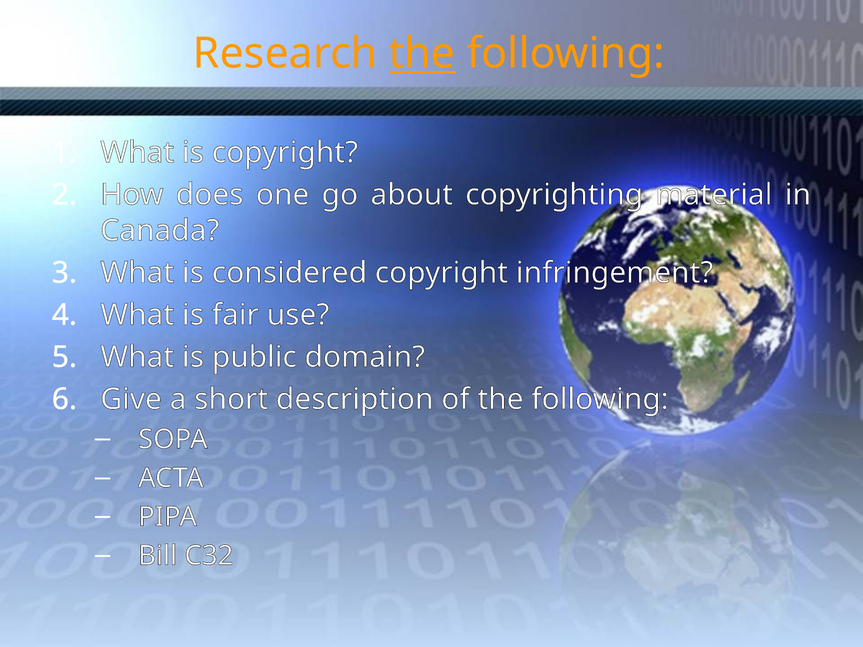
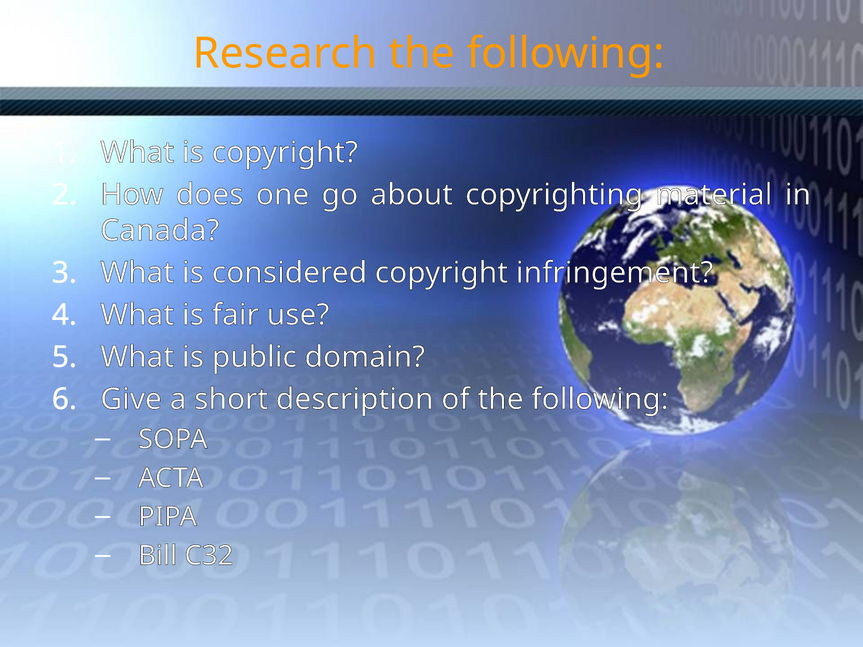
the at (422, 54) underline: present -> none
